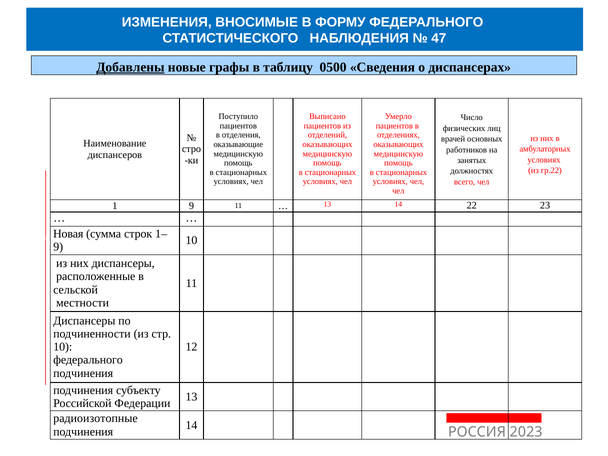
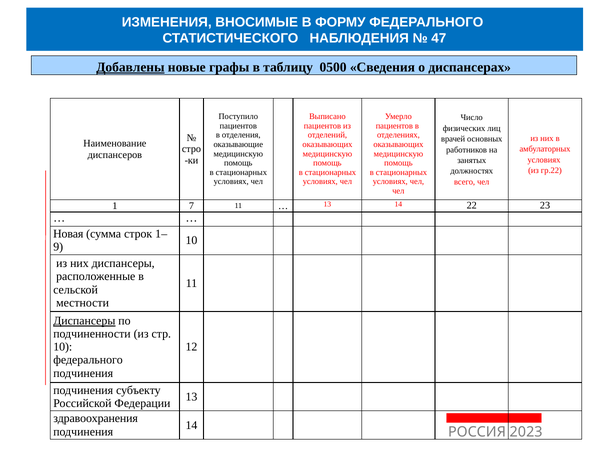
1 9: 9 -> 7
Диспансеры at (84, 321) underline: none -> present
радиоизотопные: радиоизотопные -> здравоохранения
